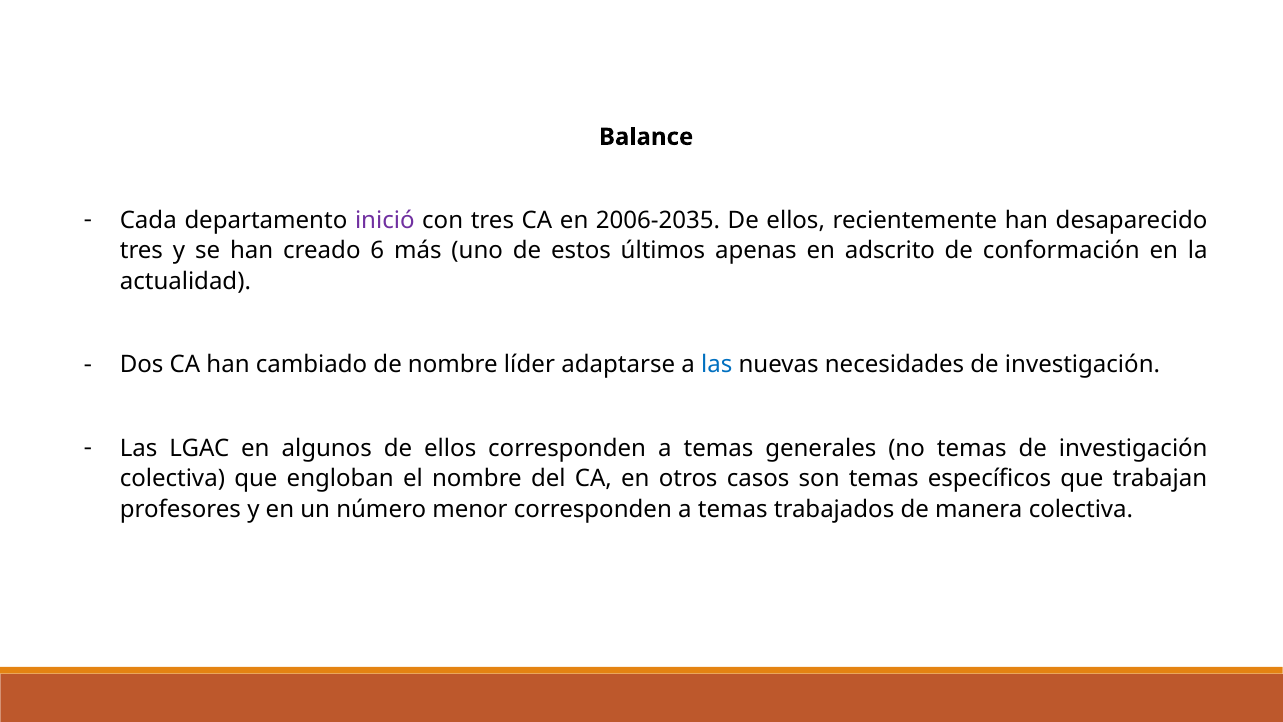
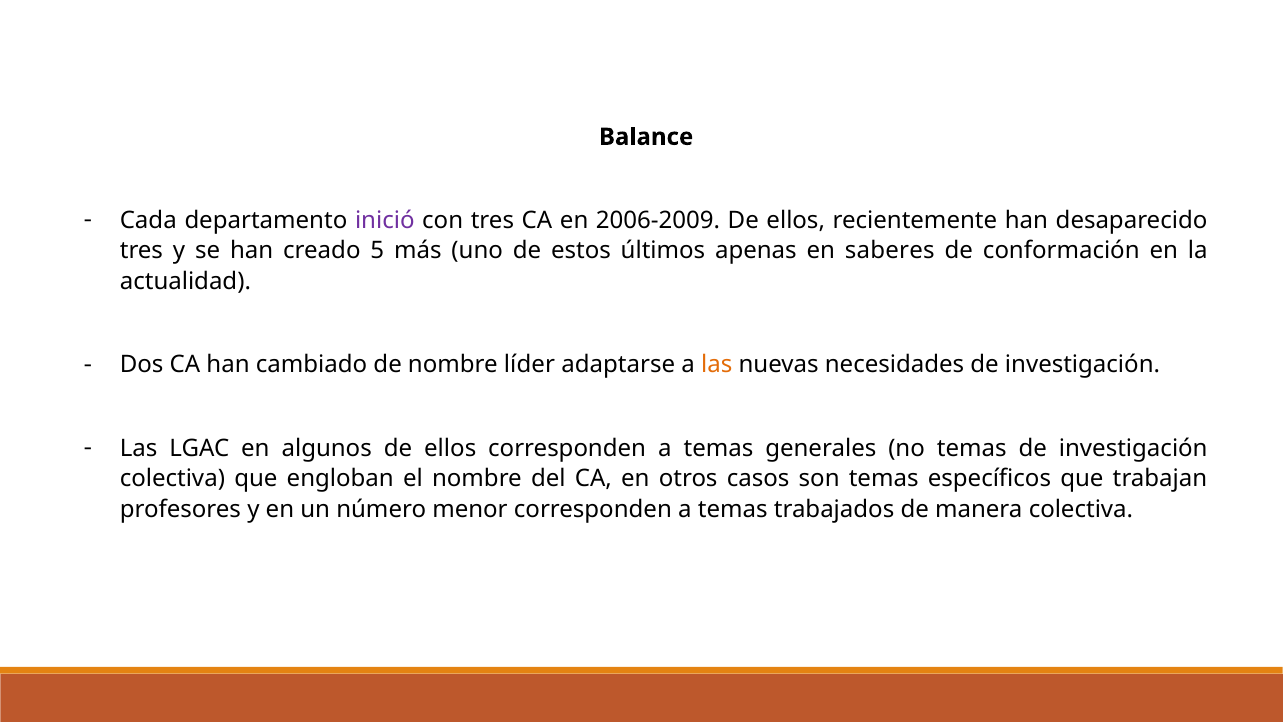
2006-2035: 2006-2035 -> 2006-2009
6: 6 -> 5
adscrito: adscrito -> saberes
las at (717, 365) colour: blue -> orange
